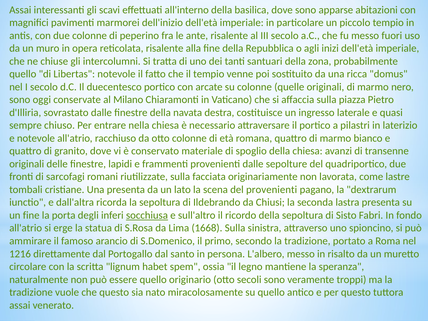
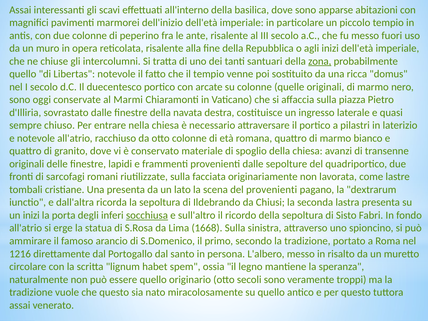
zona underline: none -> present
Milano: Milano -> Marmi
un fine: fine -> inizi
